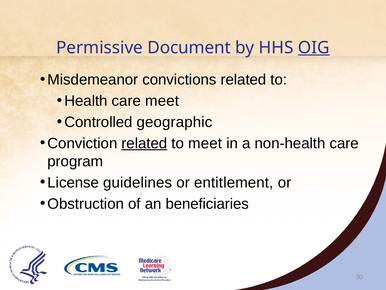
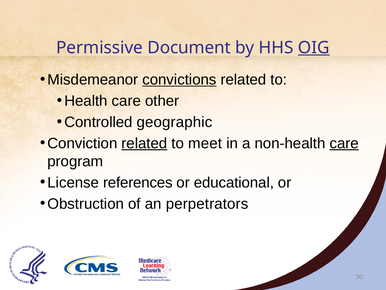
convictions underline: none -> present
care meet: meet -> other
care at (344, 143) underline: none -> present
guidelines: guidelines -> references
entitlement: entitlement -> educational
beneficiaries: beneficiaries -> perpetrators
